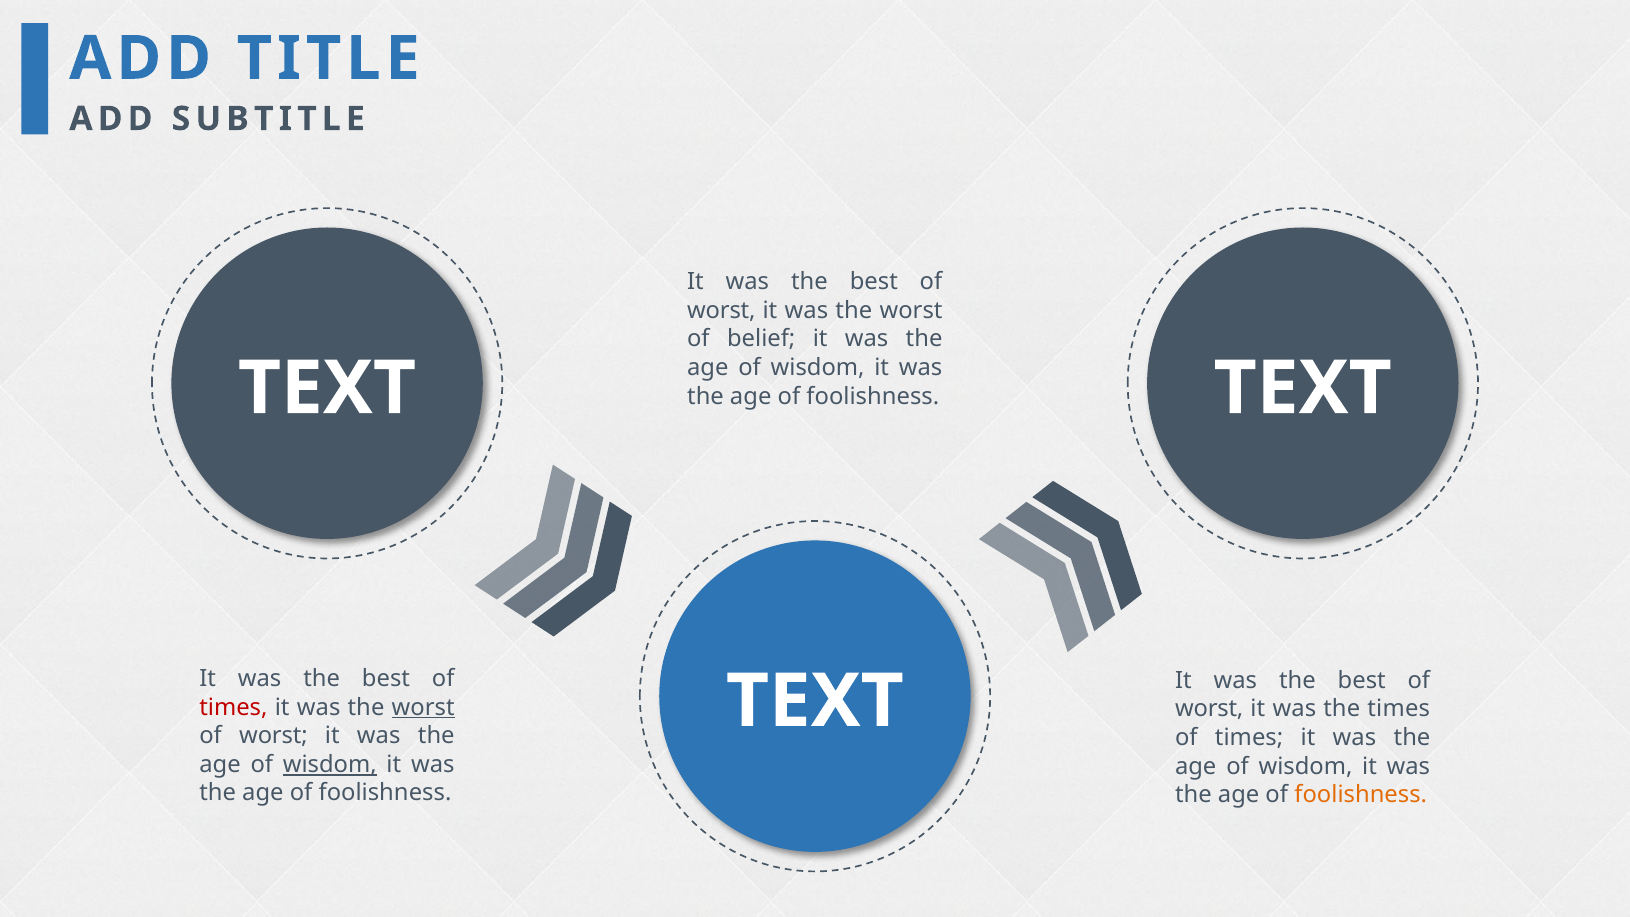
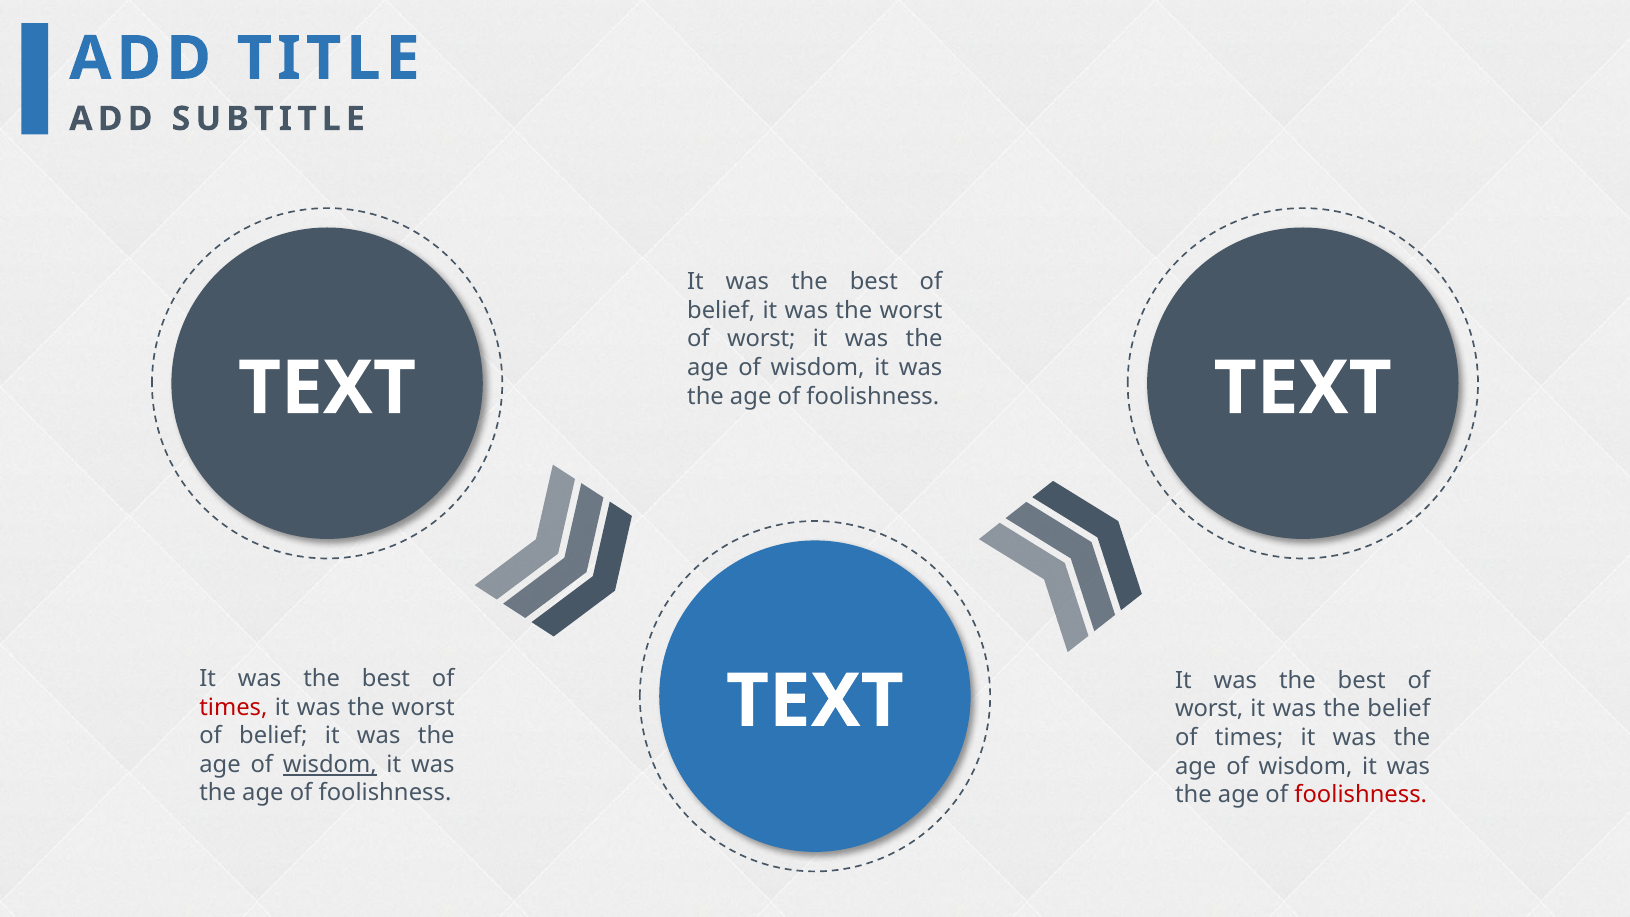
worst at (721, 310): worst -> belief
belief at (761, 339): belief -> worst
worst at (423, 707) underline: present -> none
the times: times -> belief
worst at (273, 736): worst -> belief
foolishness at (1361, 795) colour: orange -> red
